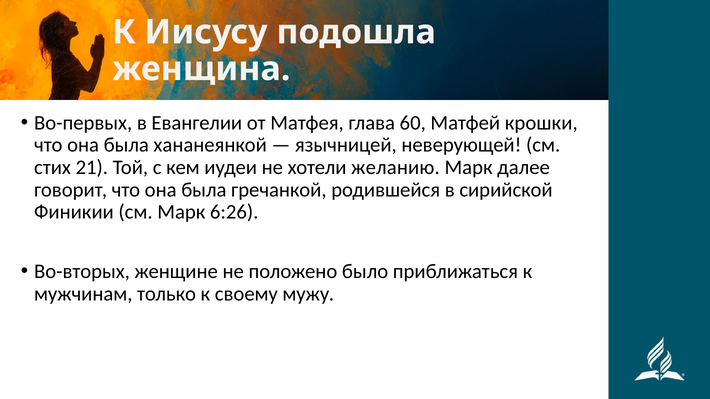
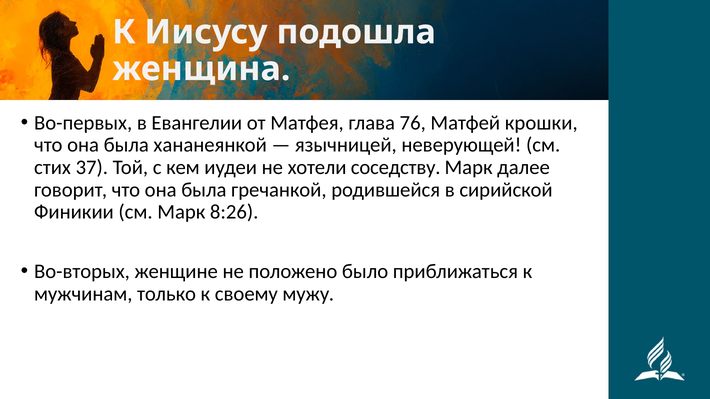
60: 60 -> 76
21: 21 -> 37
желанию: желанию -> соседству
6:26: 6:26 -> 8:26
